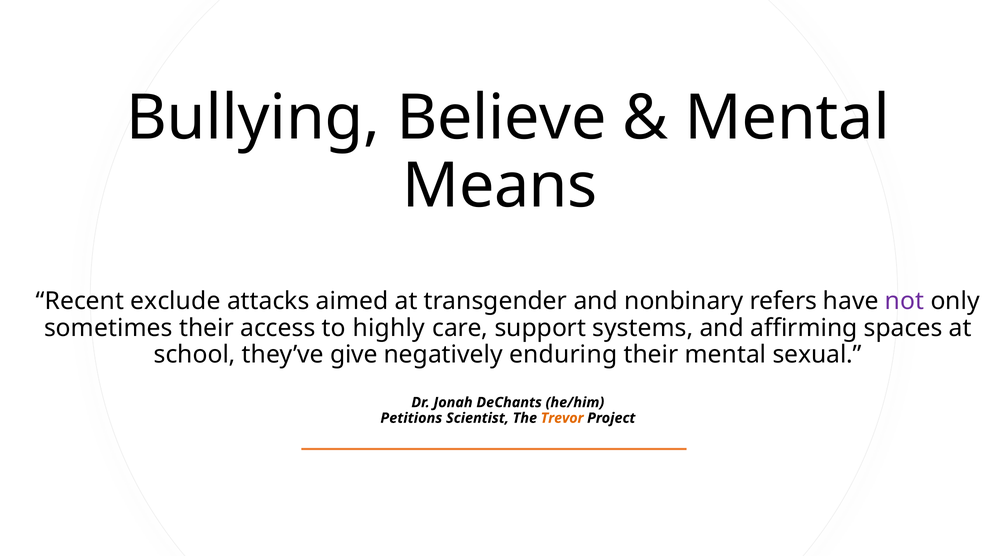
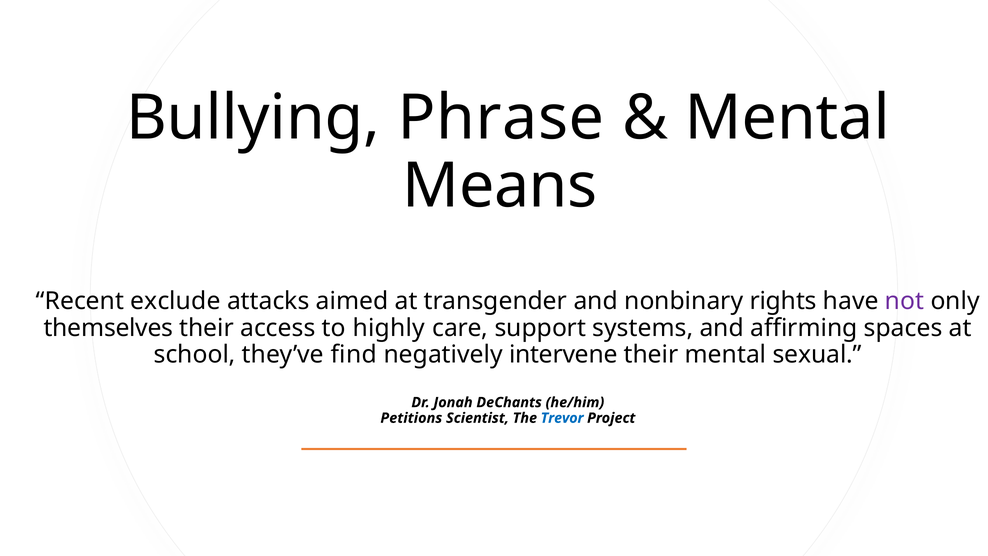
Believe: Believe -> Phrase
refers: refers -> rights
sometimes: sometimes -> themselves
give: give -> find
enduring: enduring -> intervene
Trevor colour: orange -> blue
